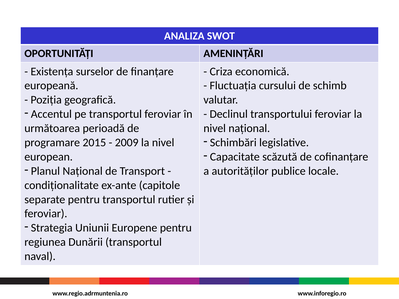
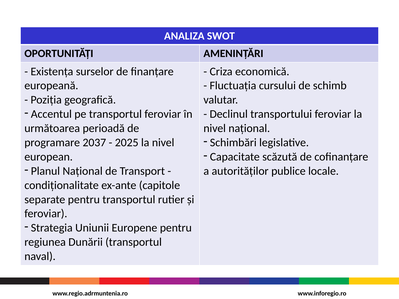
2015: 2015 -> 2037
2009: 2009 -> 2025
